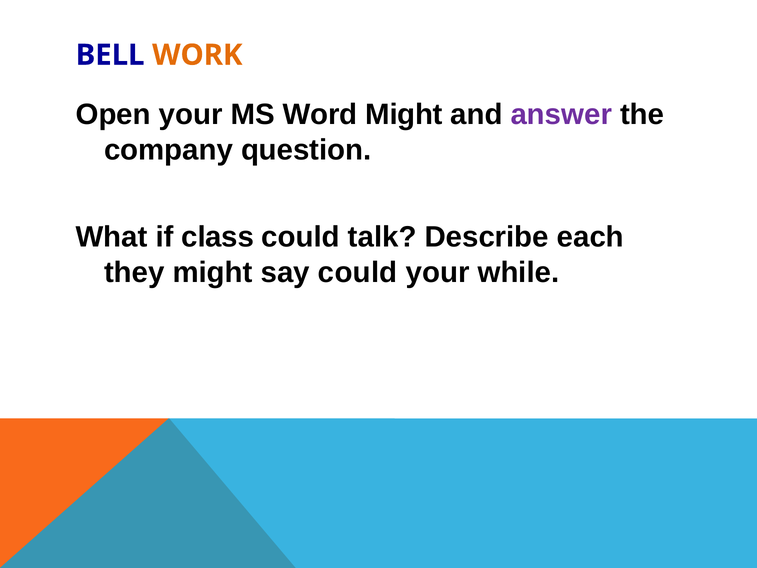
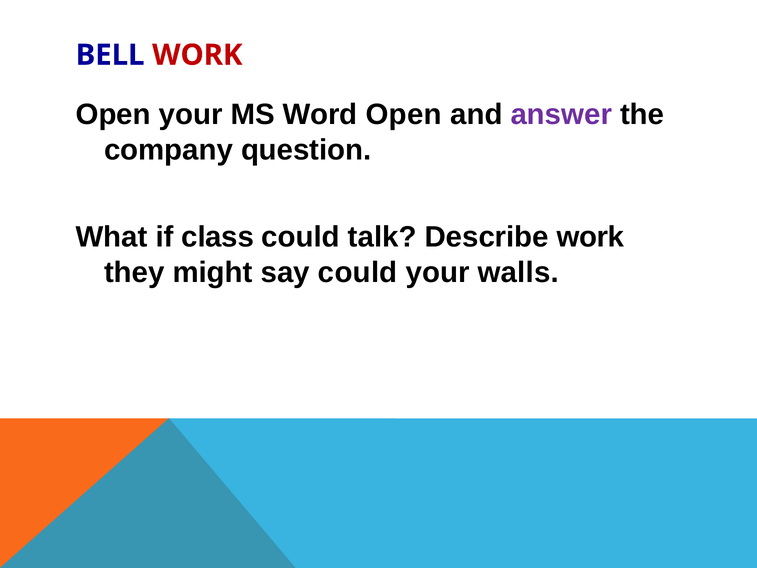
WORK at (197, 55) colour: orange -> red
Word Might: Might -> Open
Describe each: each -> work
while: while -> walls
